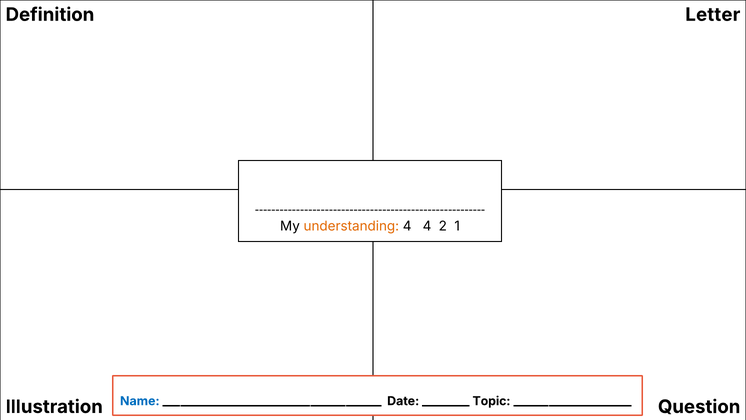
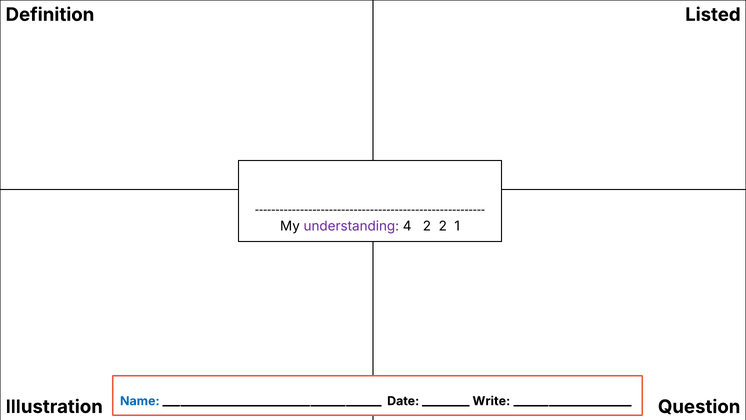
Letter: Letter -> Listed
understanding colour: orange -> purple
4 4: 4 -> 2
Topic: Topic -> Write
